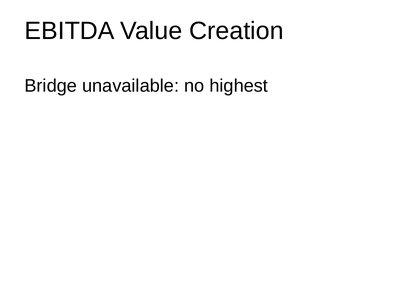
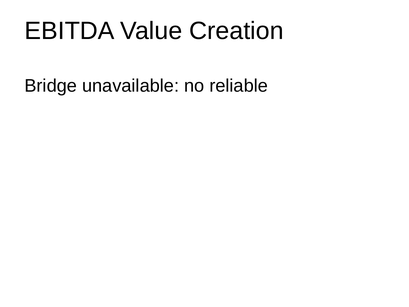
highest: highest -> reliable
